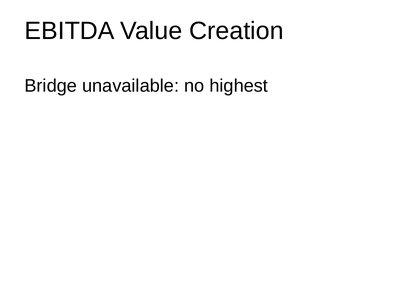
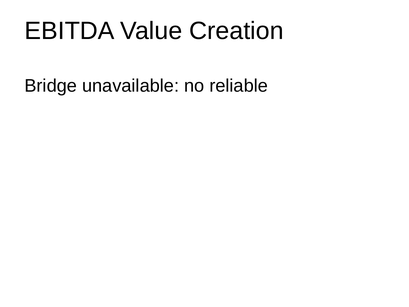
highest: highest -> reliable
